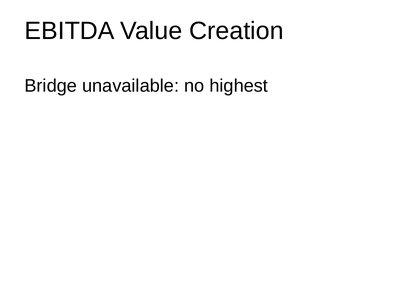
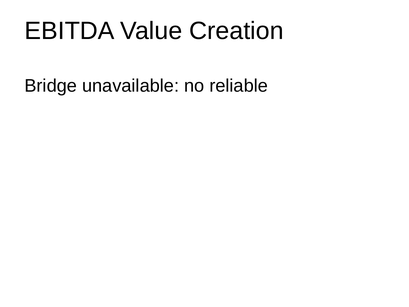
highest: highest -> reliable
